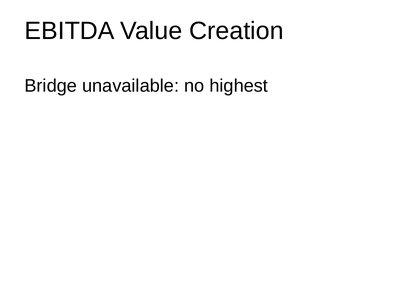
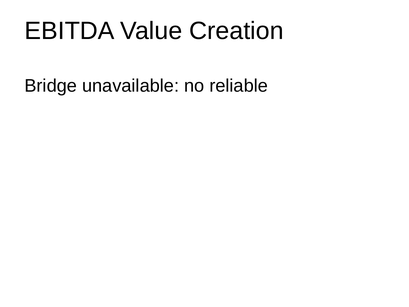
highest: highest -> reliable
